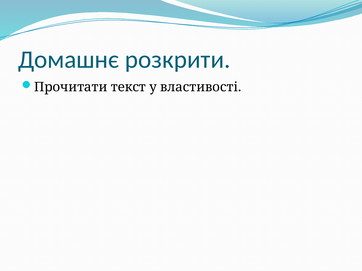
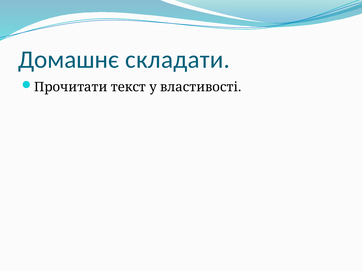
розкрити: розкрити -> складати
